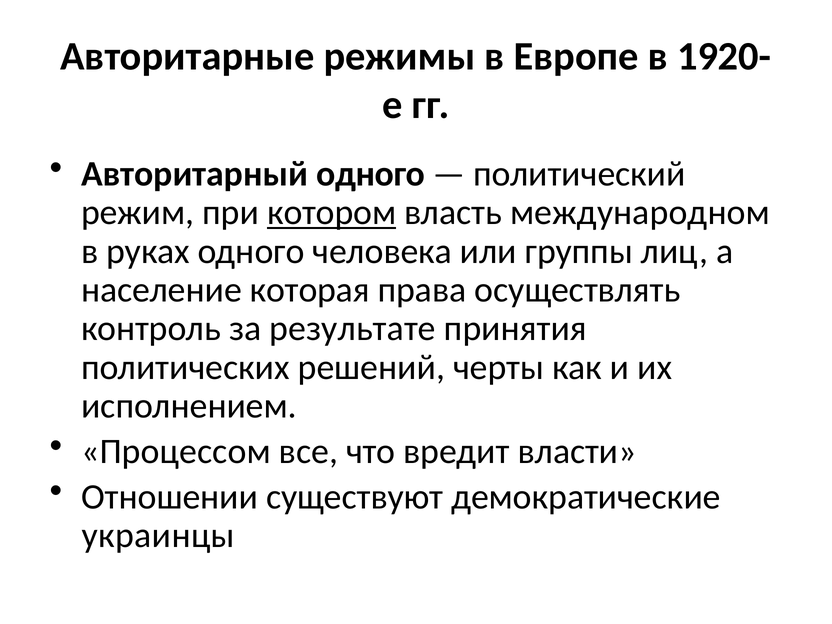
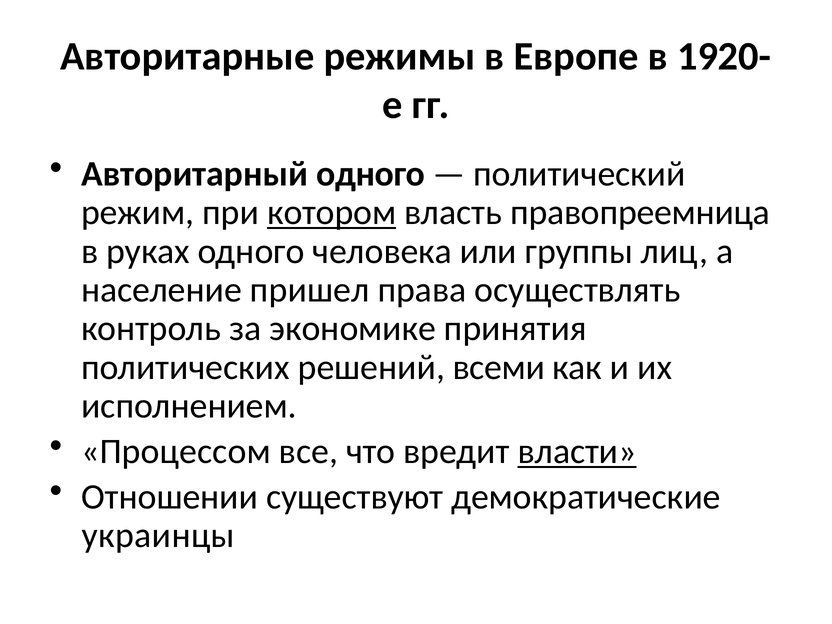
международном: международном -> правопреемница
которая: которая -> пришел
результате: результате -> экономике
черты: черты -> всеми
власти underline: none -> present
